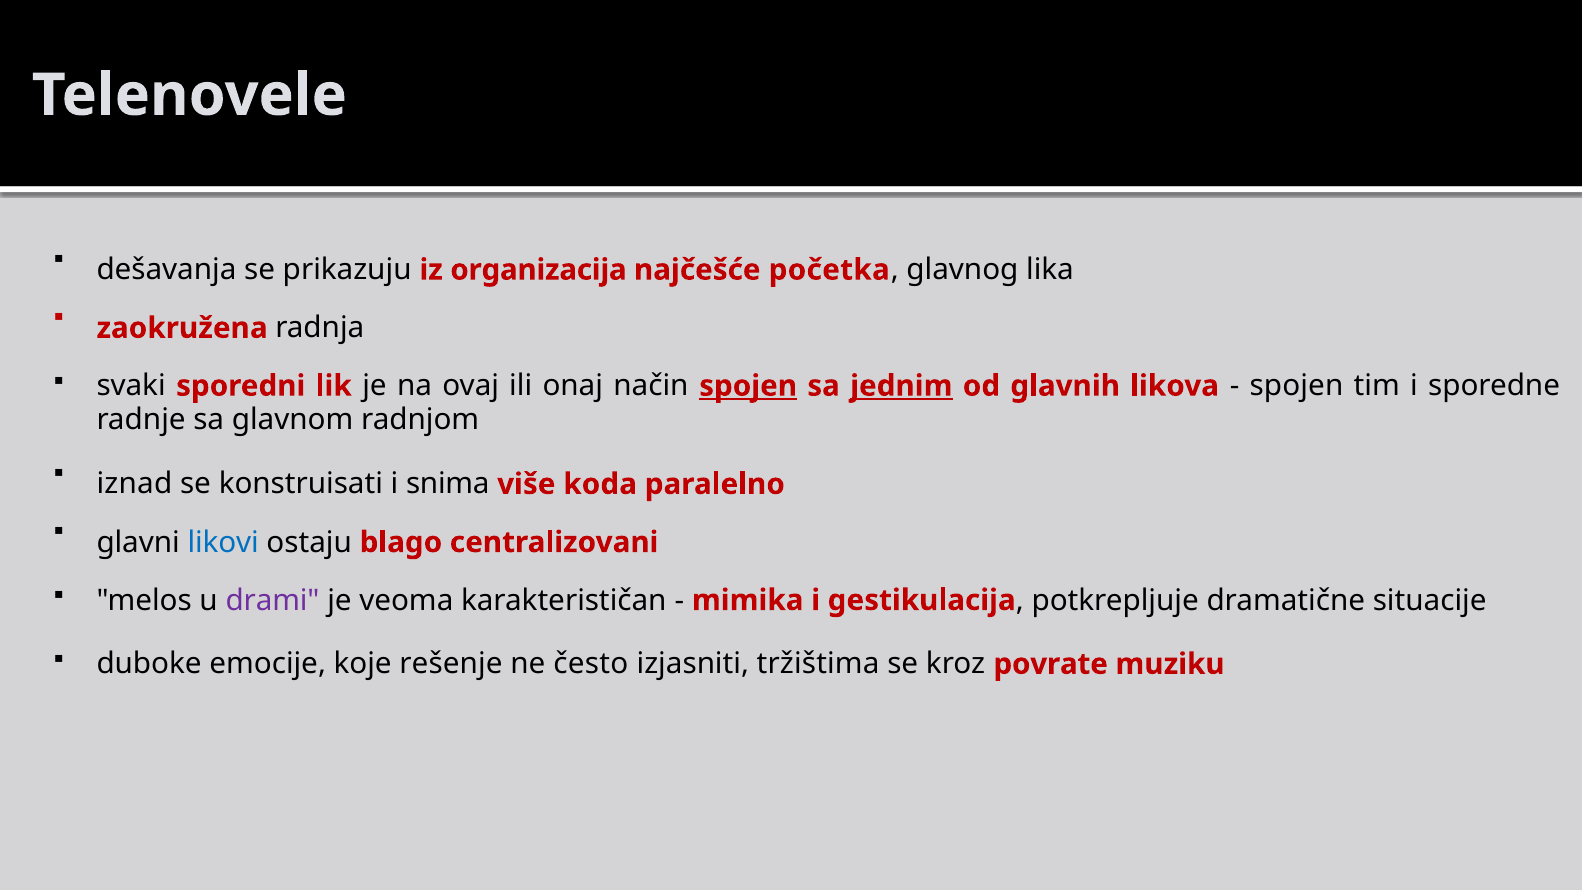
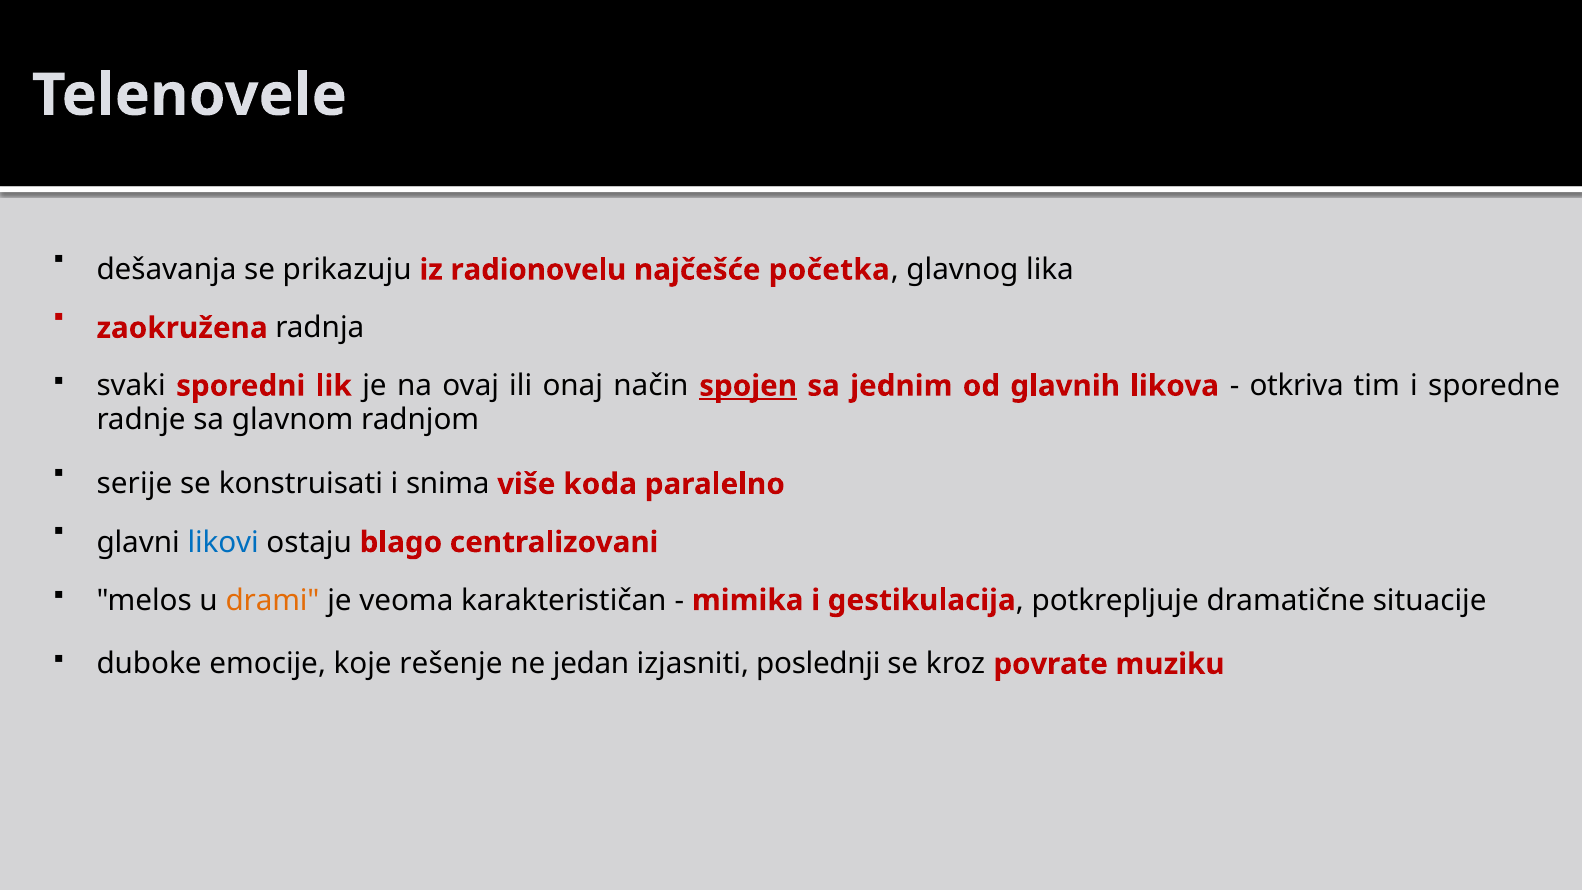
organizacija: organizacija -> radionovelu
jednim underline: present -> none
spojen at (1296, 386): spojen -> otkriva
iznad: iznad -> serije
drami colour: purple -> orange
često: često -> jedan
tržištima: tržištima -> poslednji
